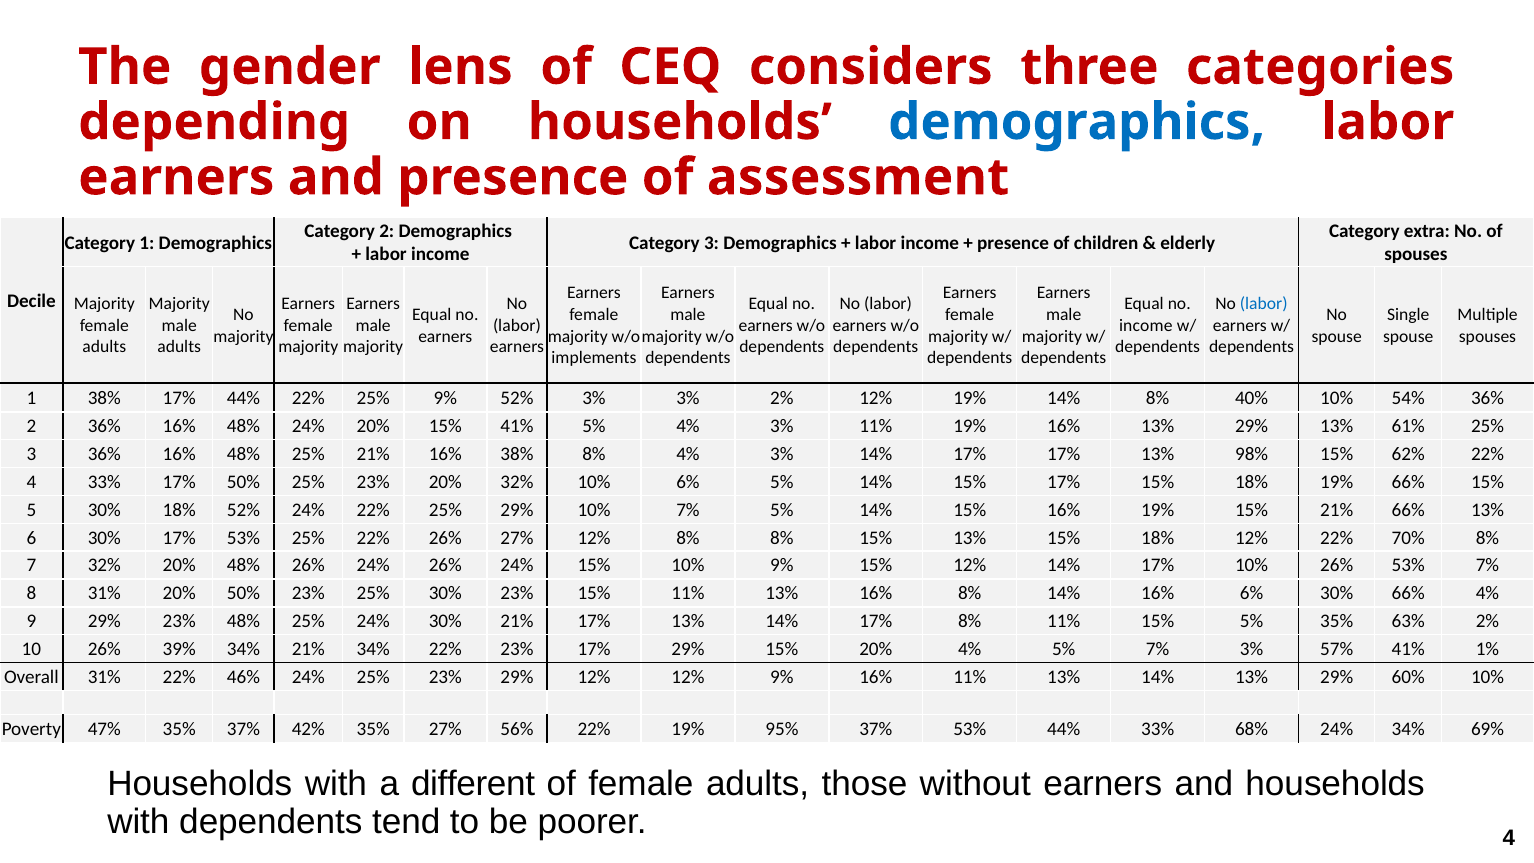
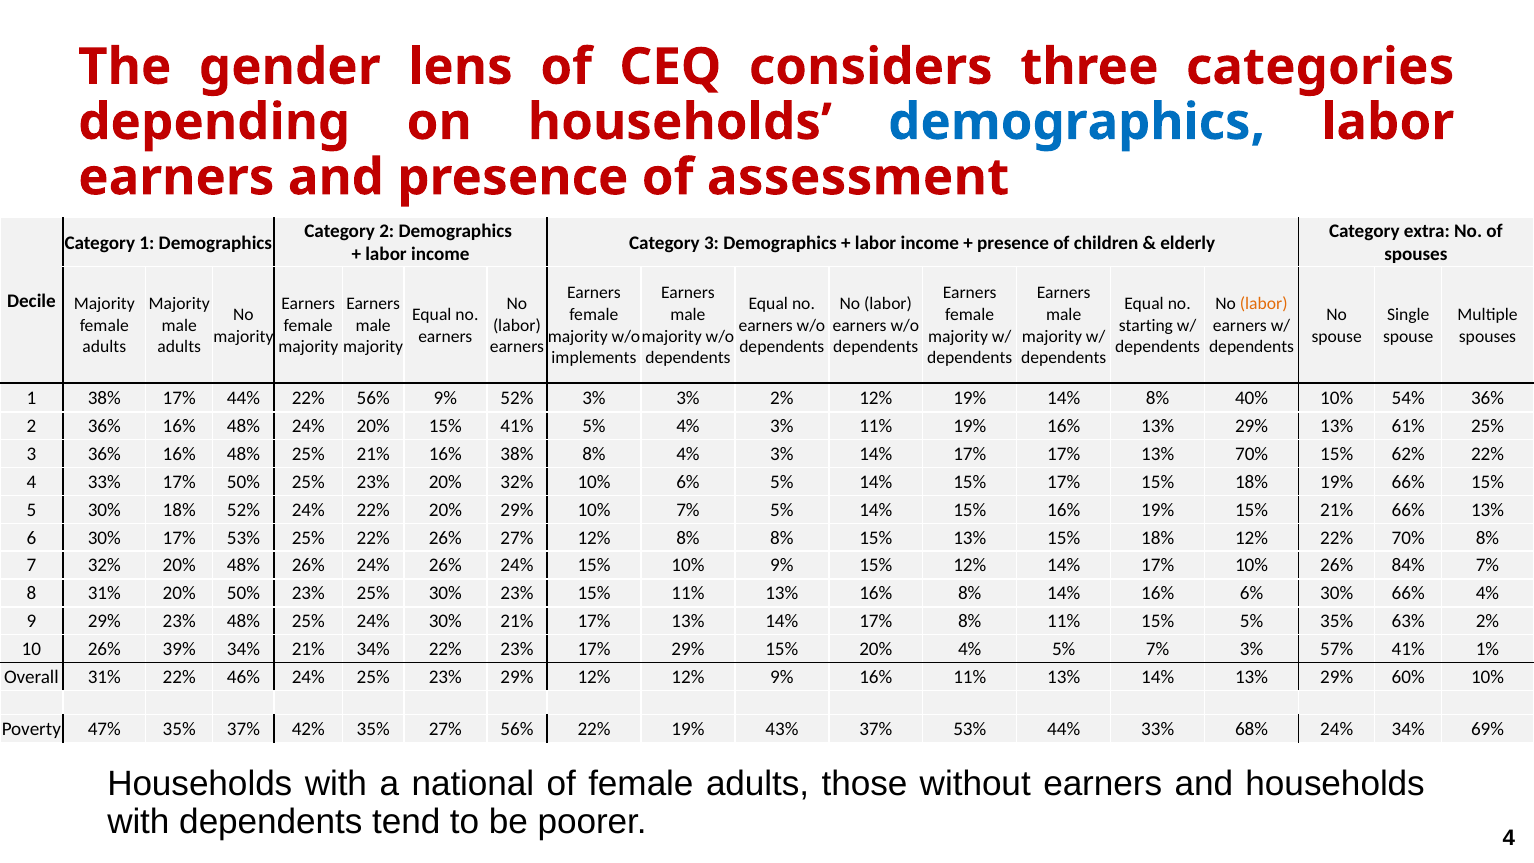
labor at (1264, 304) colour: blue -> orange
income at (1146, 325): income -> starting
44% 22% 25%: 25% -> 56%
13% 98%: 98% -> 70%
24% 22% 25%: 25% -> 20%
26% 53%: 53% -> 84%
95%: 95% -> 43%
different: different -> national
